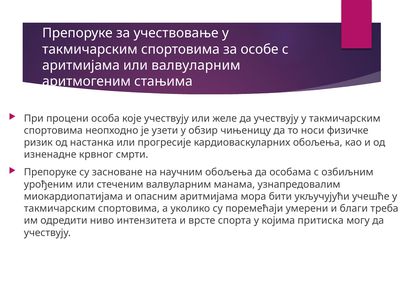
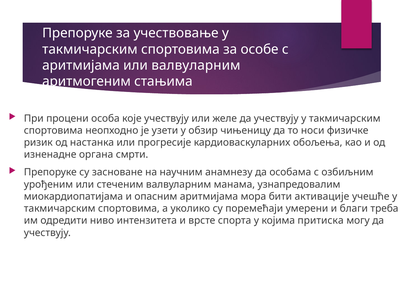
крвног: крвног -> органа
научним обољења: обољења -> анамнезу
укључујући: укључујући -> активације
